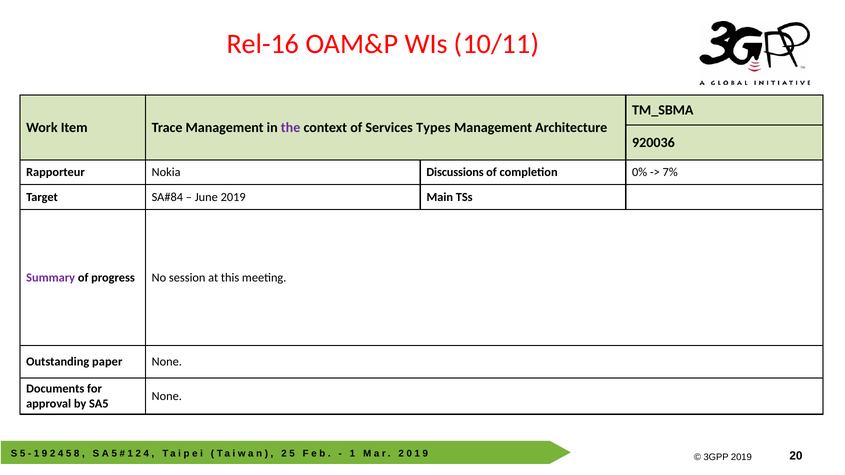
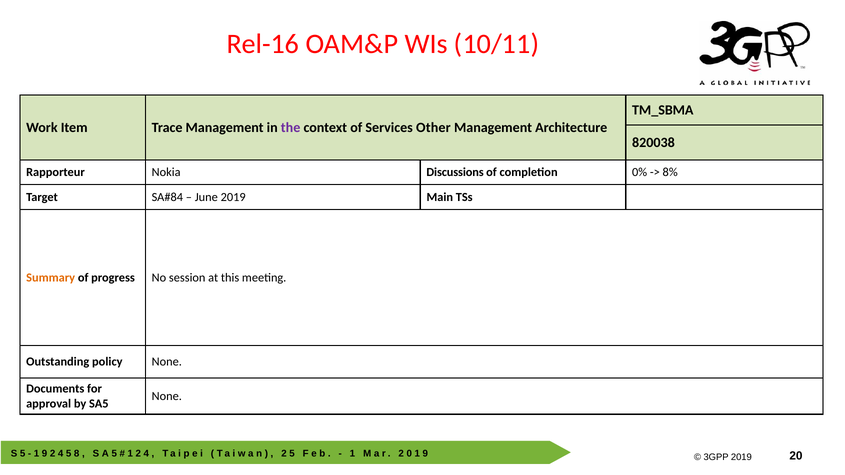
Types: Types -> Other
920036: 920036 -> 820038
7%: 7% -> 8%
Summary colour: purple -> orange
paper: paper -> policy
